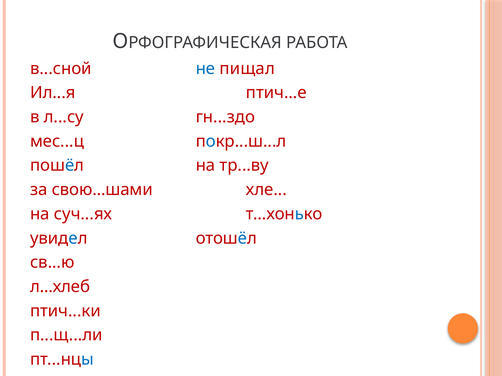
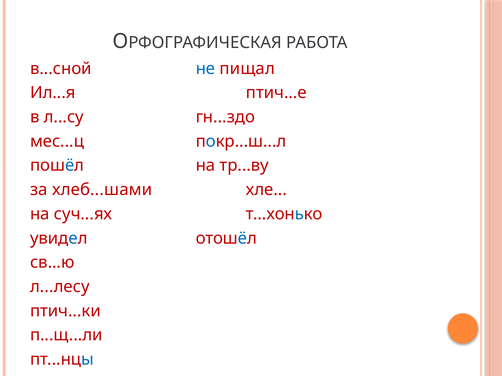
свою...шами: свою...шами -> хлеб...шами
л...хлеб: л...хлеб -> л...лесу
